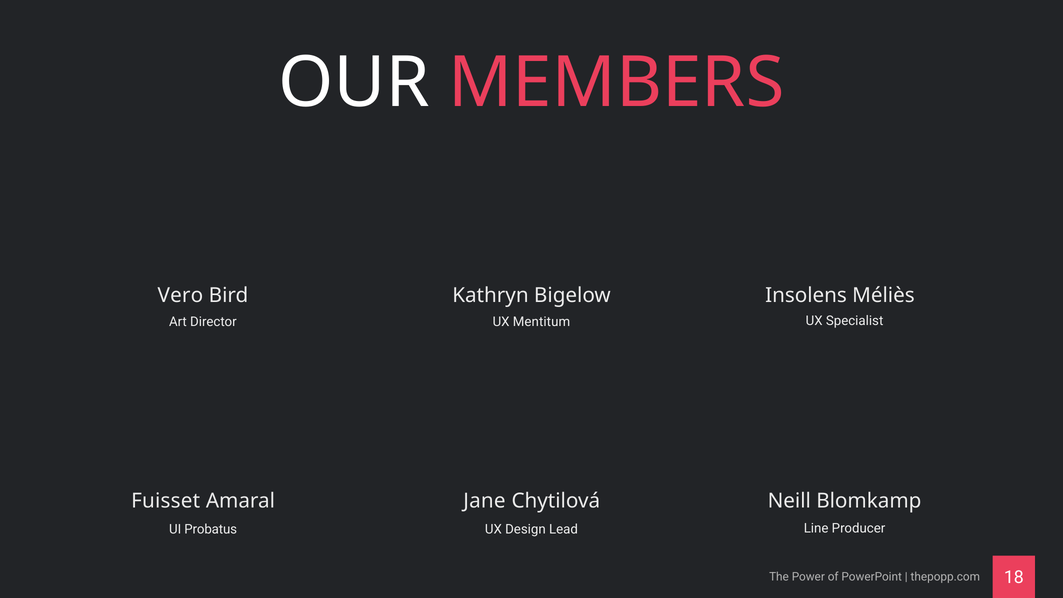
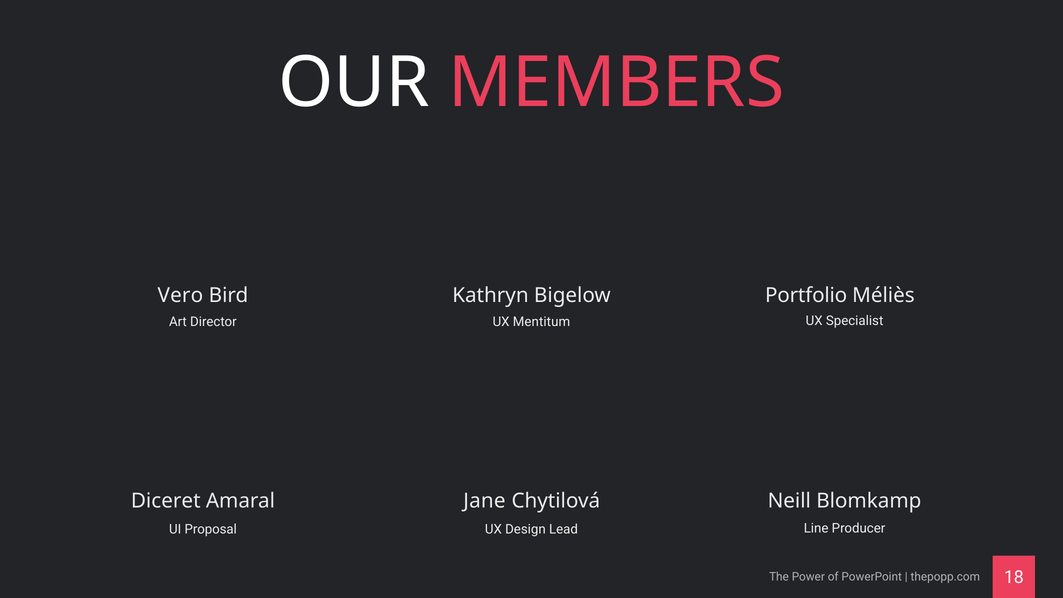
Insolens: Insolens -> Portfolio
Fuisset: Fuisset -> Diceret
Probatus: Probatus -> Proposal
